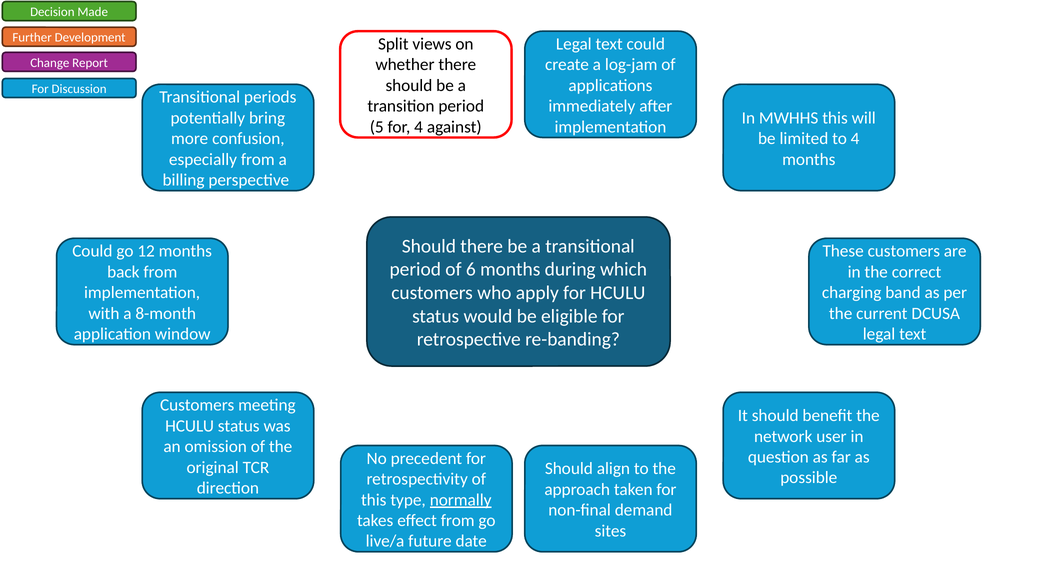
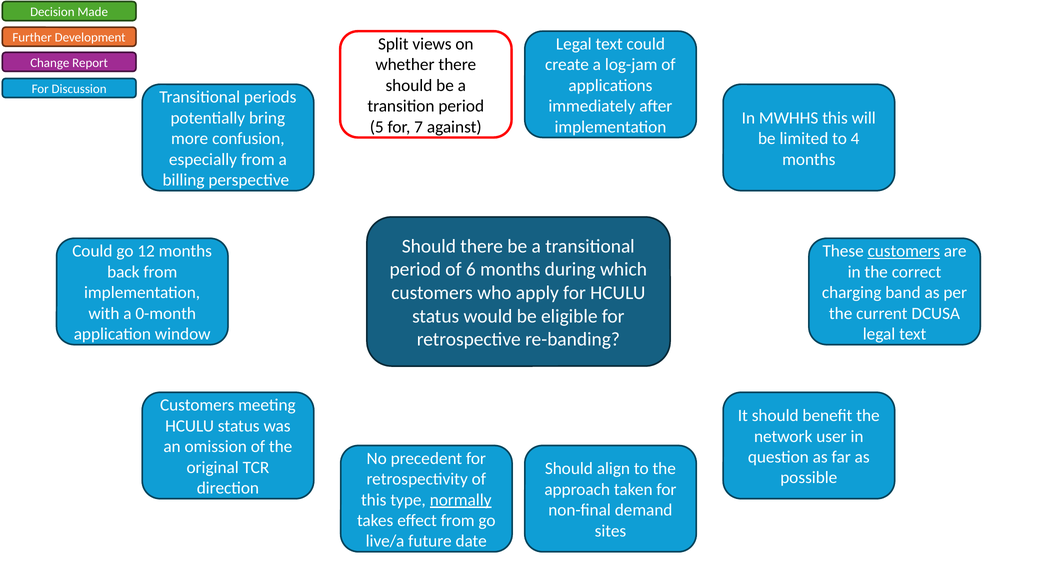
for 4: 4 -> 7
customers at (904, 251) underline: none -> present
8-month: 8-month -> 0-month
